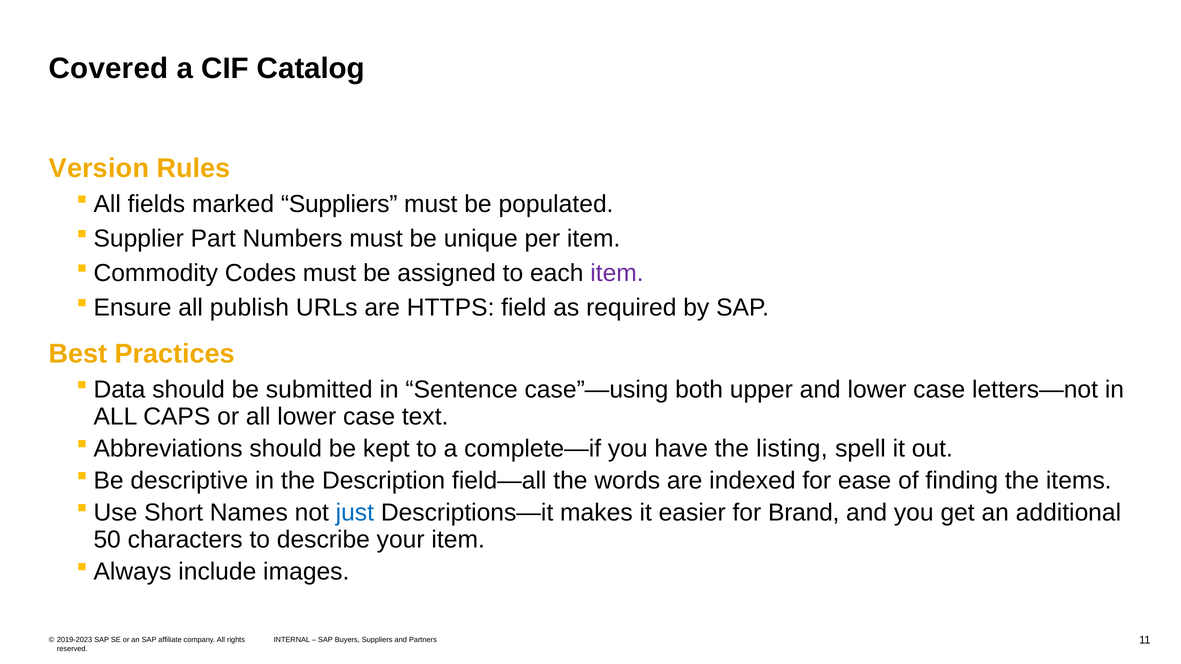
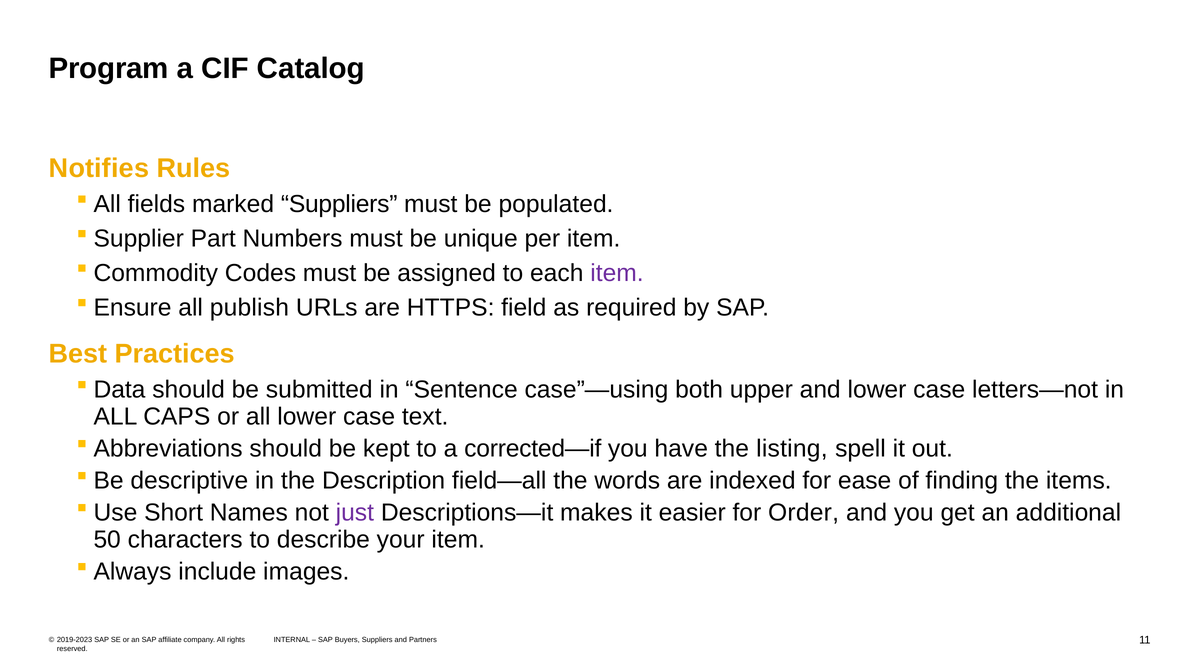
Covered: Covered -> Program
Version: Version -> Notifies
complete—if: complete—if -> corrected—if
just colour: blue -> purple
Brand: Brand -> Order
